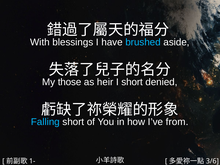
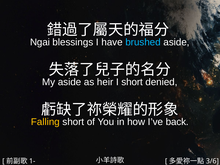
With: With -> Ngai
My those: those -> aside
Falling colour: light blue -> yellow
from: from -> back
